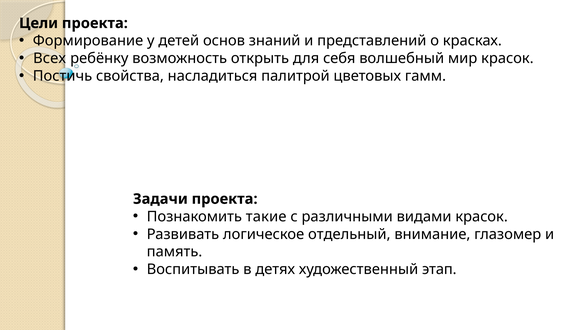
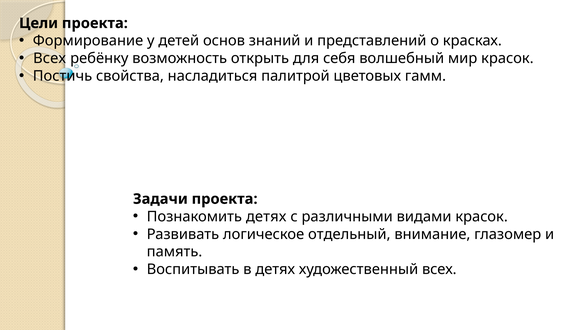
Познакомить такие: такие -> детях
художественный этап: этап -> всех
